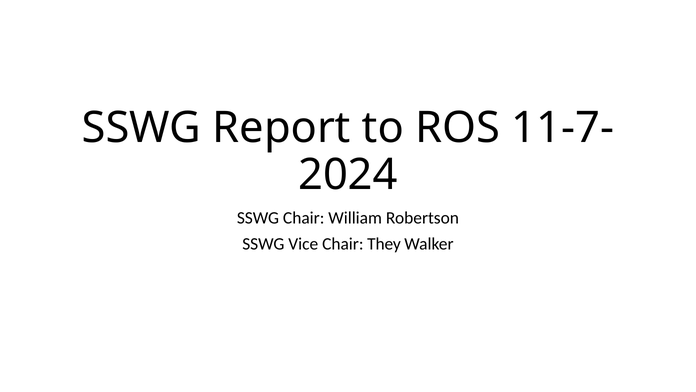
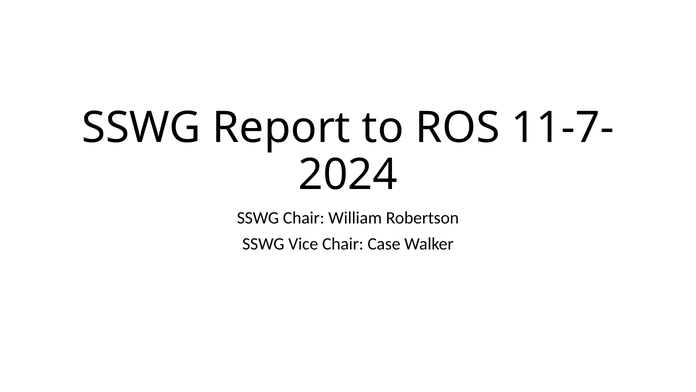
They: They -> Case
